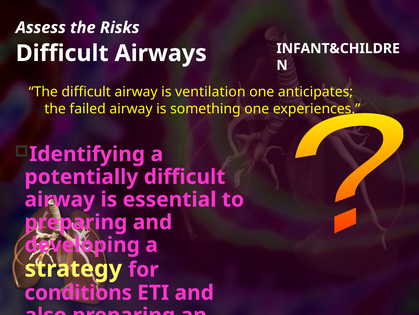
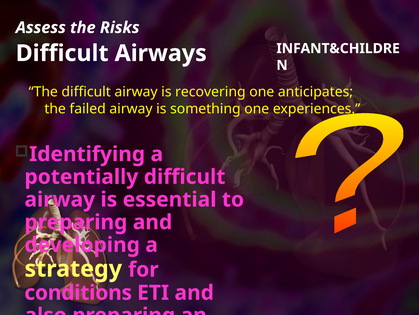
ventilation: ventilation -> recovering
